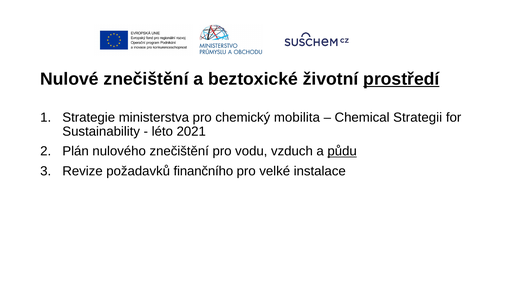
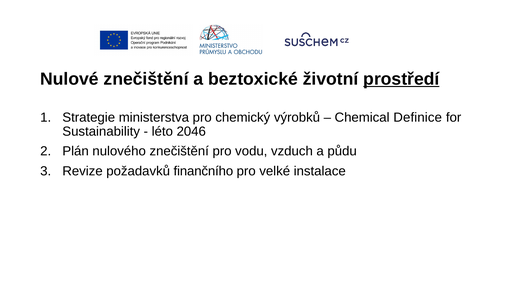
mobilita: mobilita -> výrobků
Strategii: Strategii -> Definice
2021: 2021 -> 2046
půdu underline: present -> none
